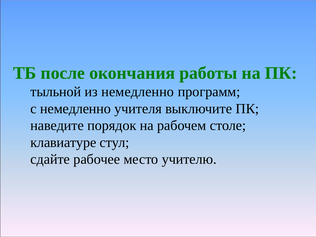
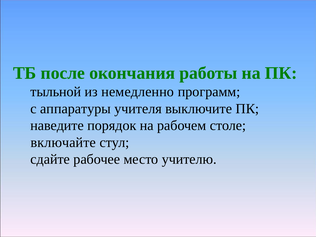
с немедленно: немедленно -> аппаратуры
клавиатуре: клавиатуре -> включайте
